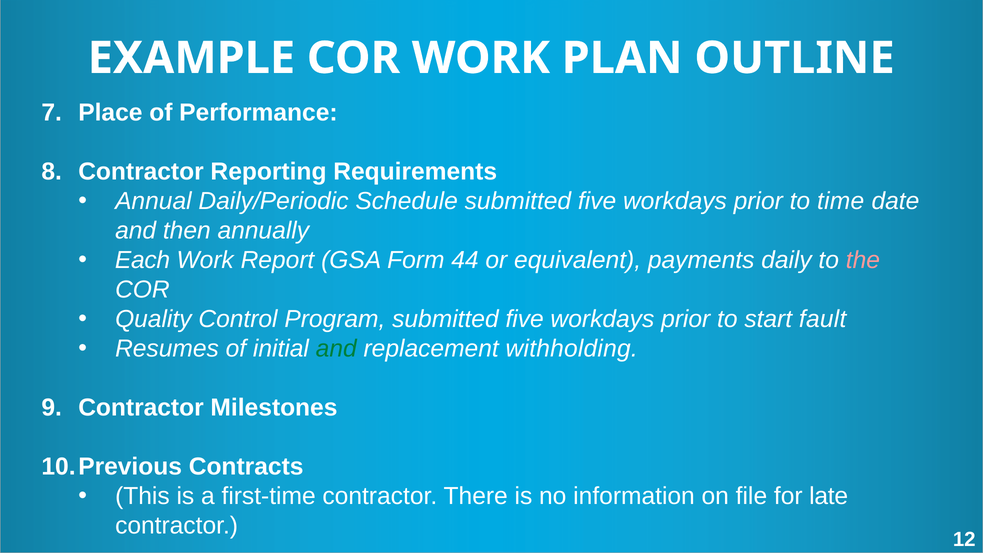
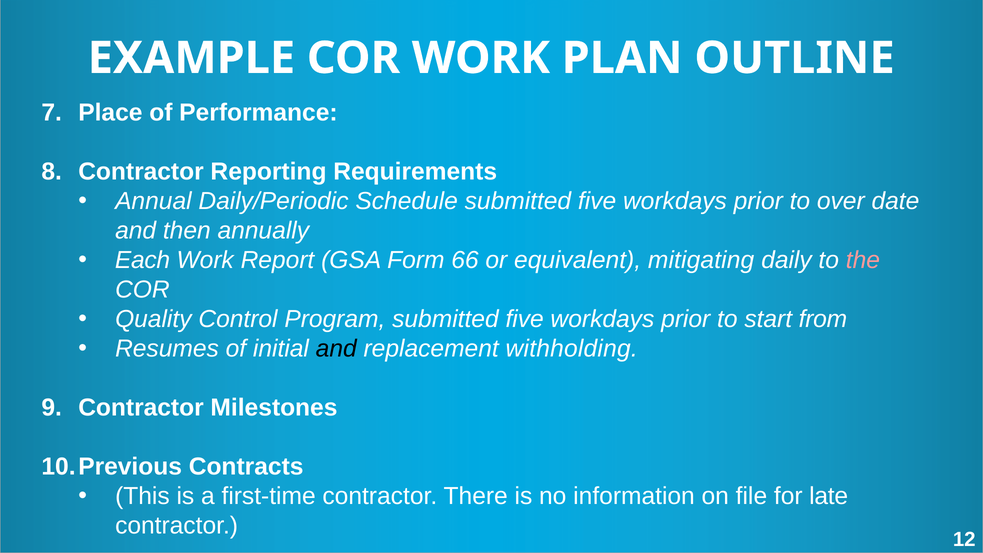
time: time -> over
44: 44 -> 66
payments: payments -> mitigating
fault: fault -> from
and at (336, 349) colour: green -> black
